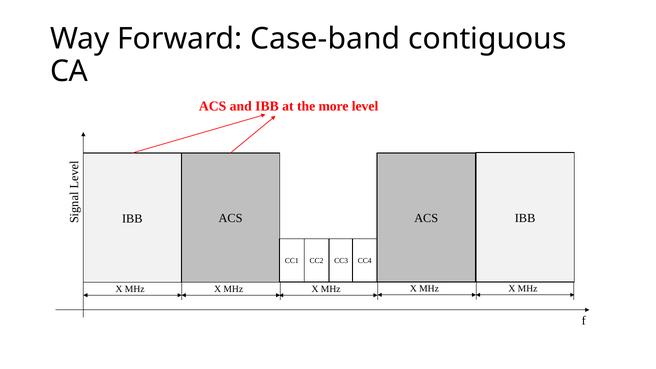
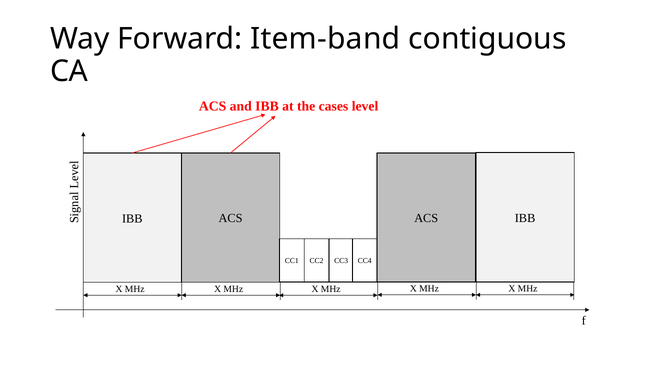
Case-band: Case-band -> Item-band
more: more -> cases
